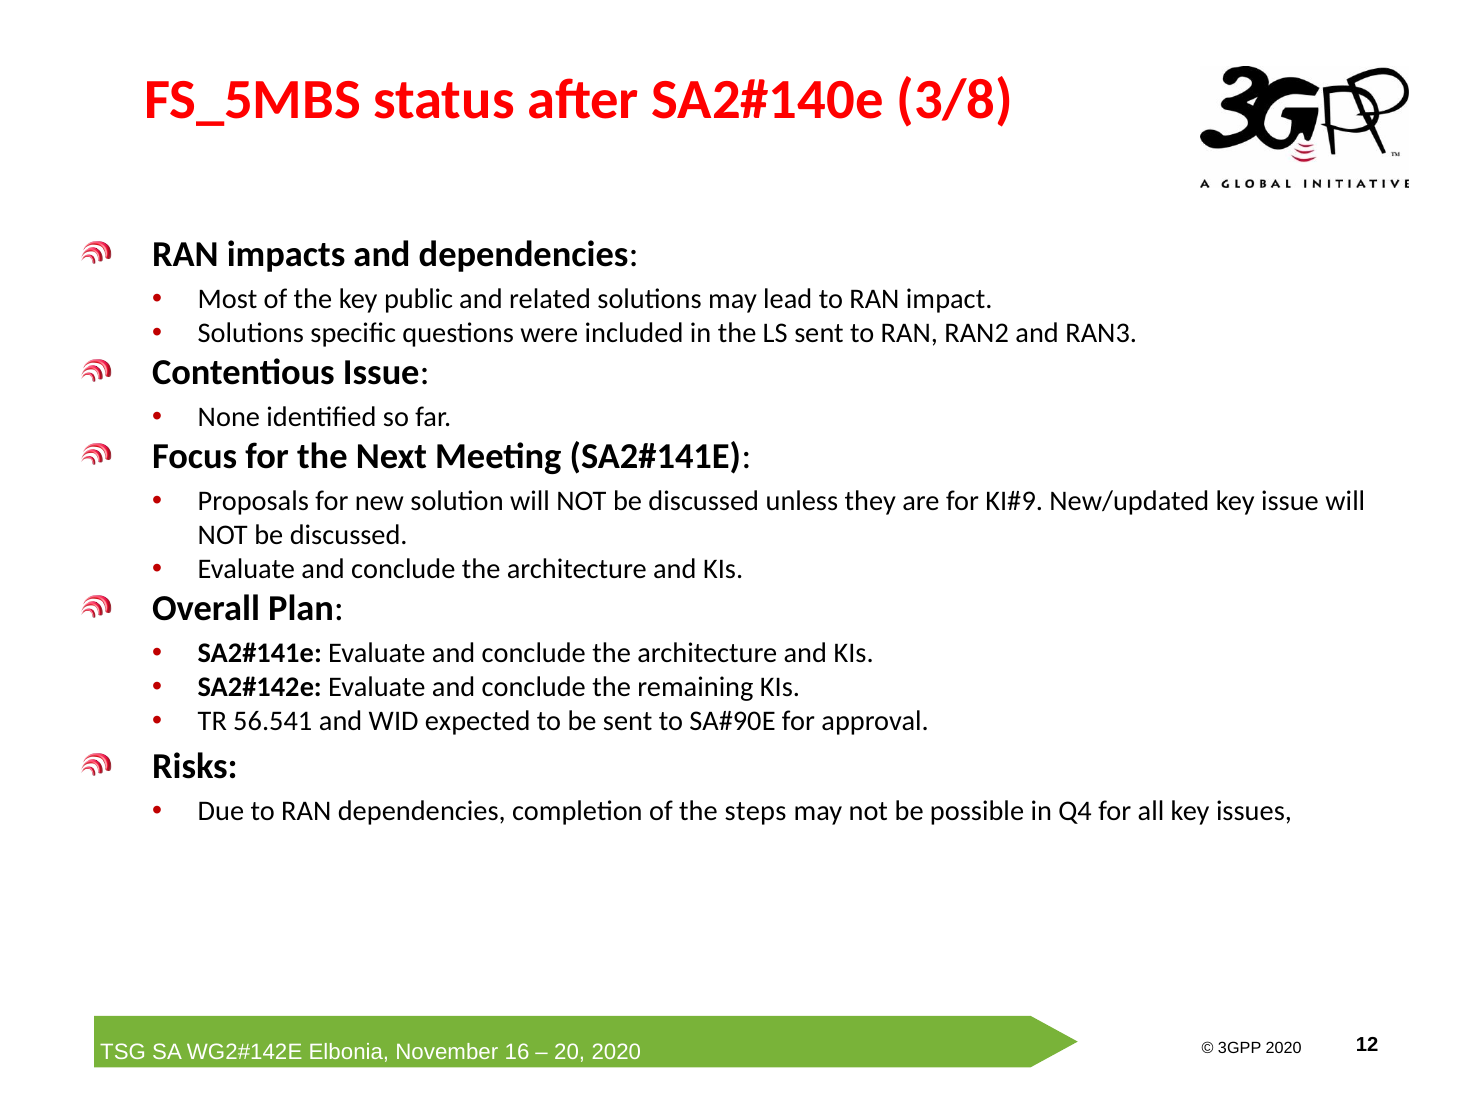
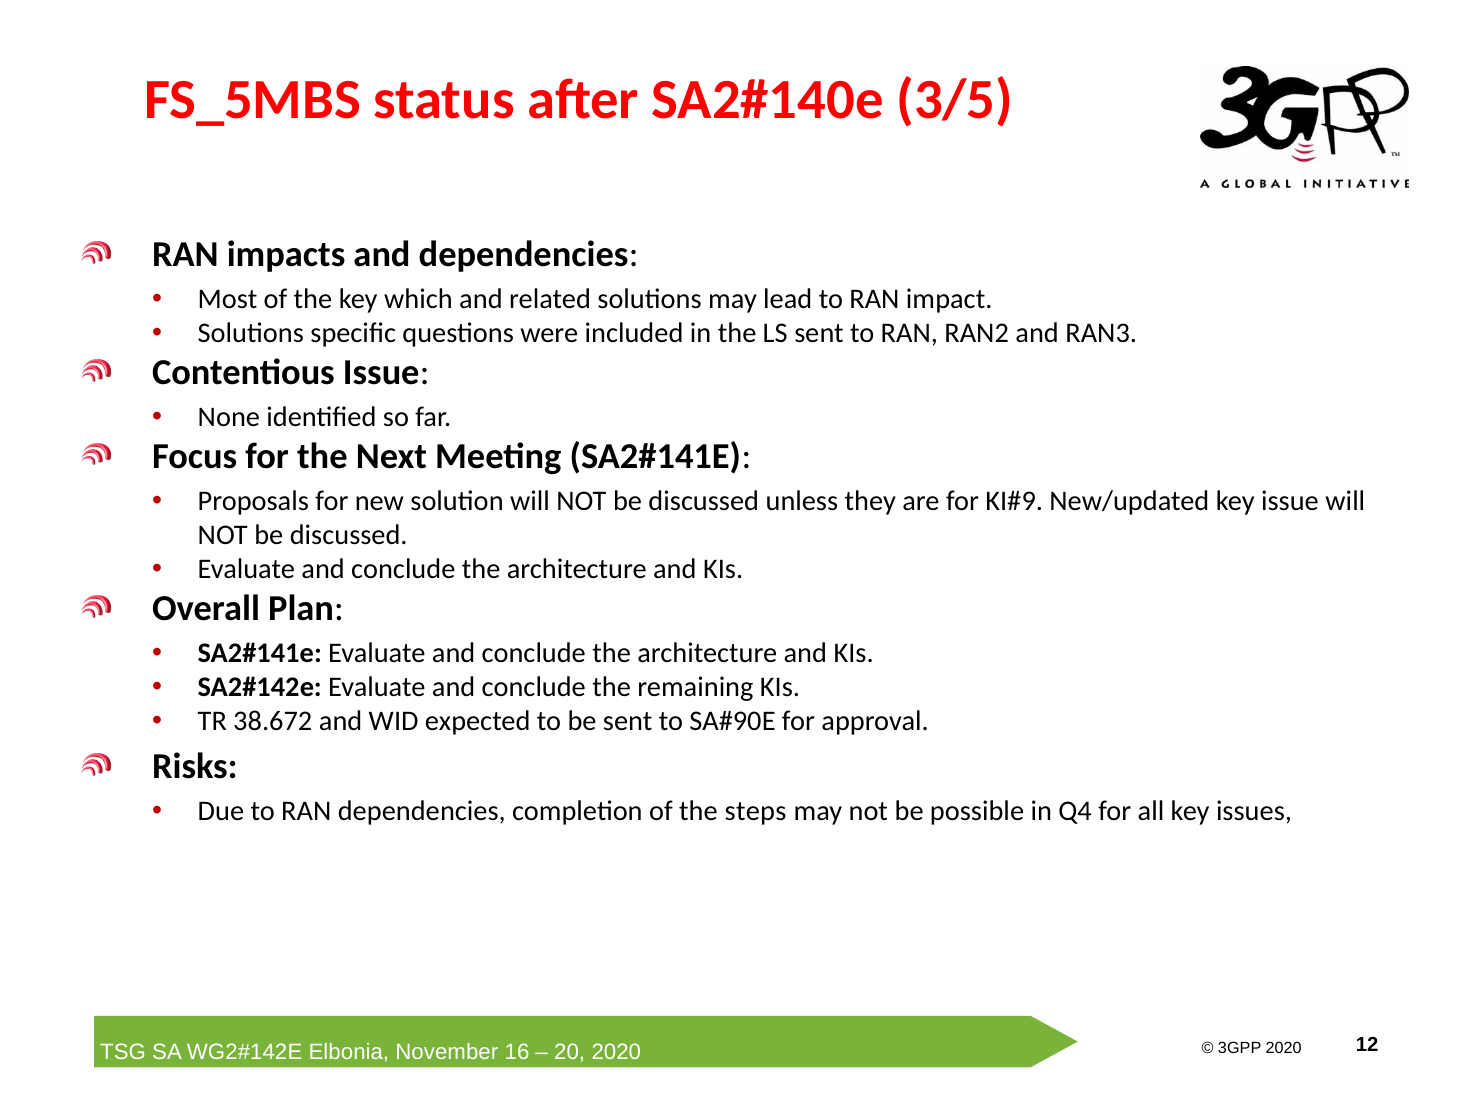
3/8: 3/8 -> 3/5
public: public -> which
56.541: 56.541 -> 38.672
